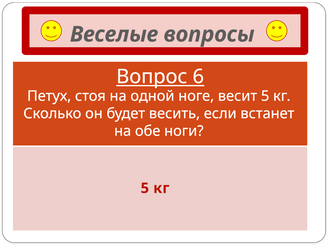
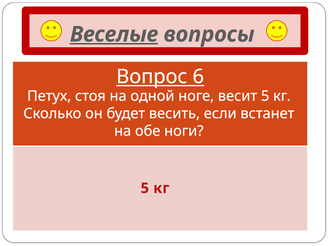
Веселые underline: none -> present
